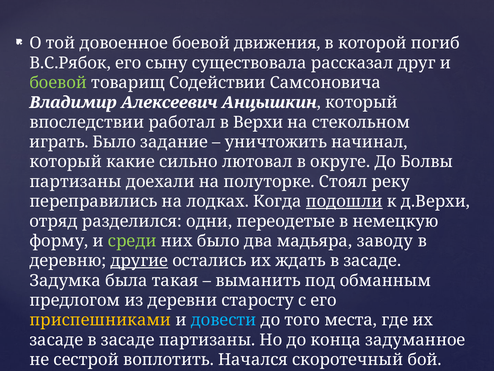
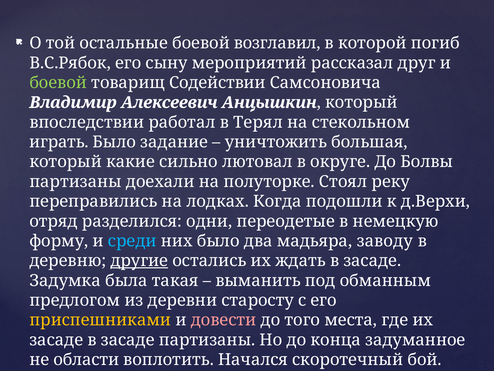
довоенное: довоенное -> остальные
движения: движения -> возглавил
существовала: существовала -> мероприятий
Верхи: Верхи -> Терял
начинал: начинал -> большая
подошли underline: present -> none
среди colour: light green -> light blue
довести colour: light blue -> pink
сестрой: сестрой -> области
